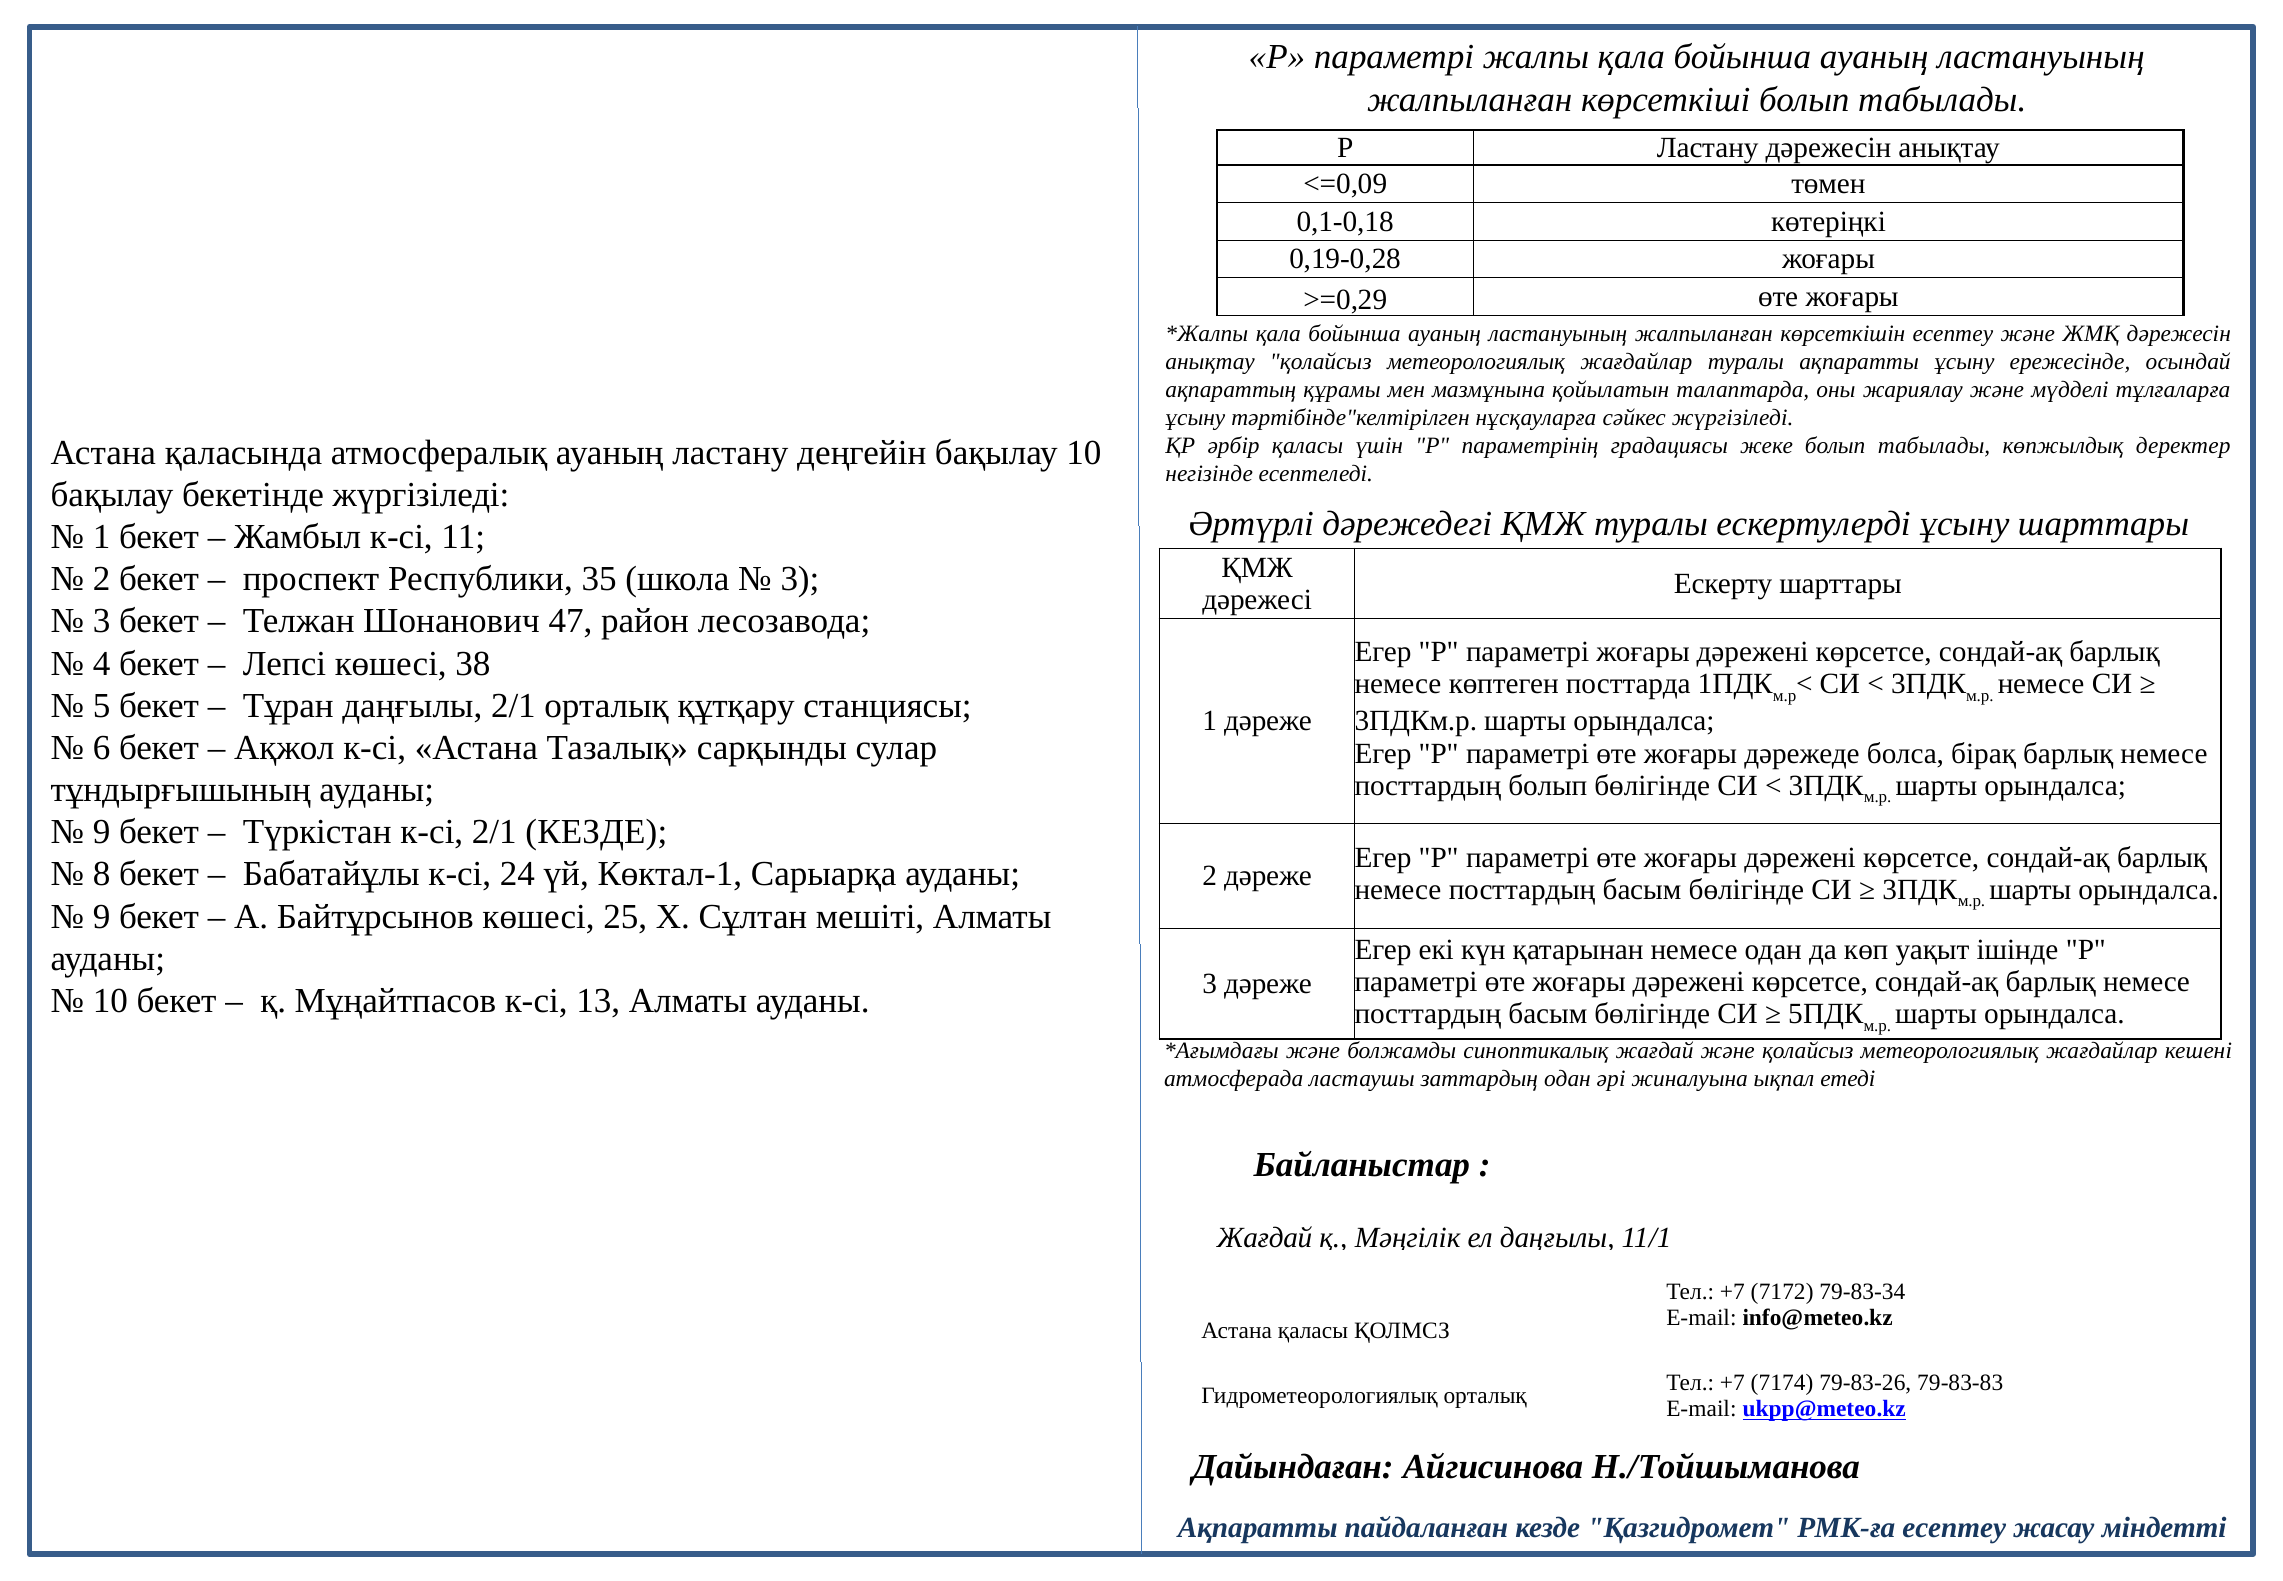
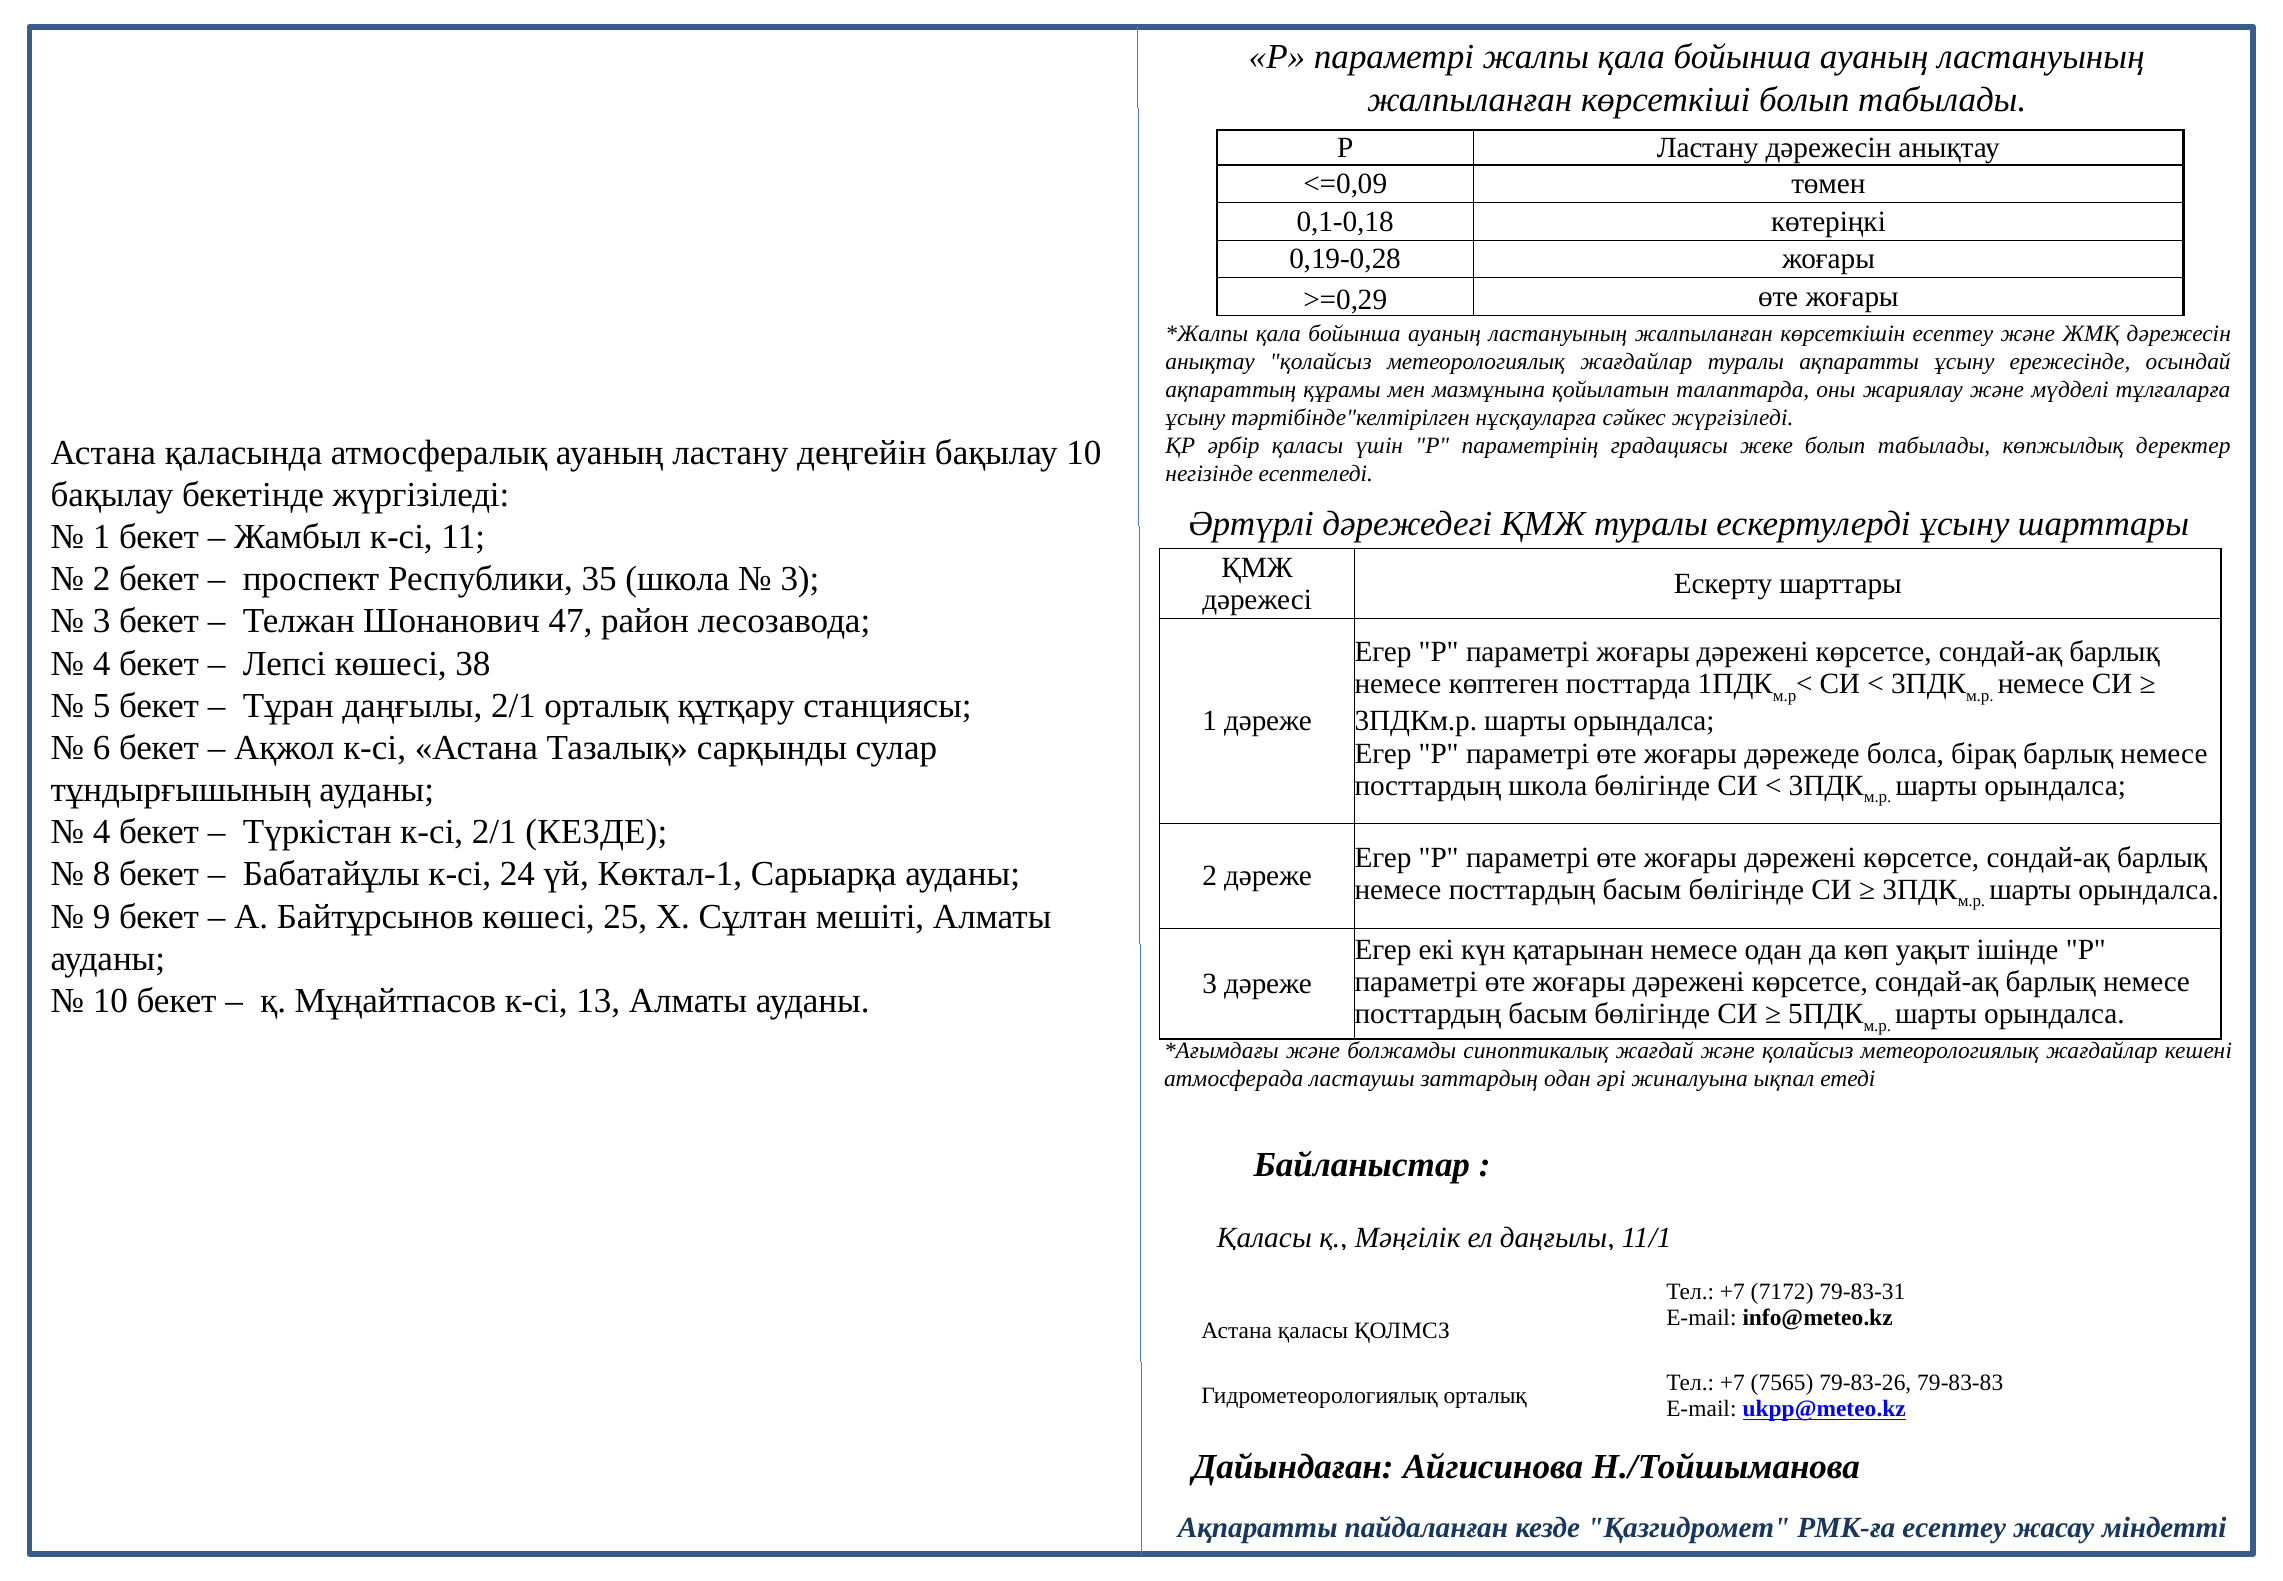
посттардың болып: болып -> школа
9 at (102, 832): 9 -> 4
Жағдай at (1265, 1238): Жағдай -> Қаласы
79-83-34: 79-83-34 -> 79-83-31
7174: 7174 -> 7565
